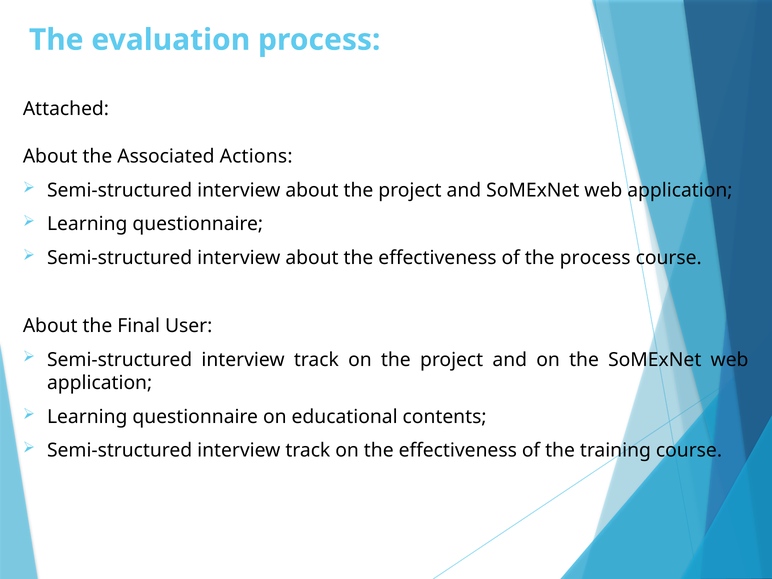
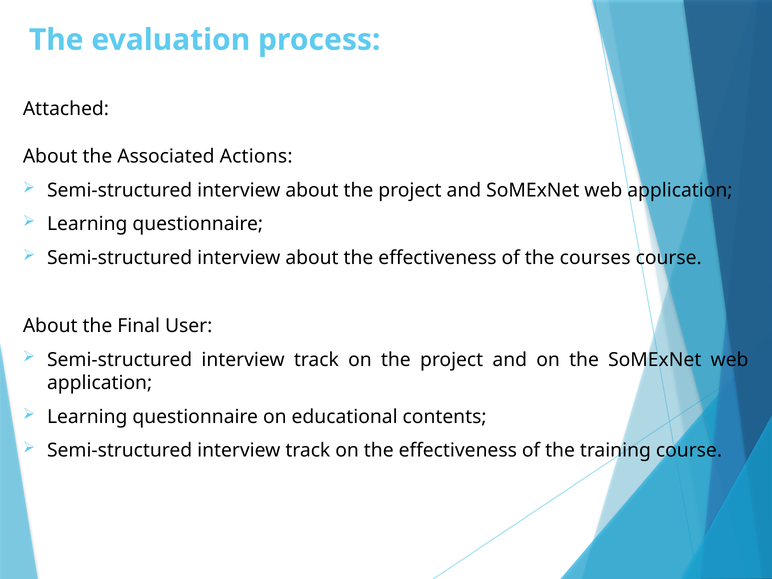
the process: process -> courses
